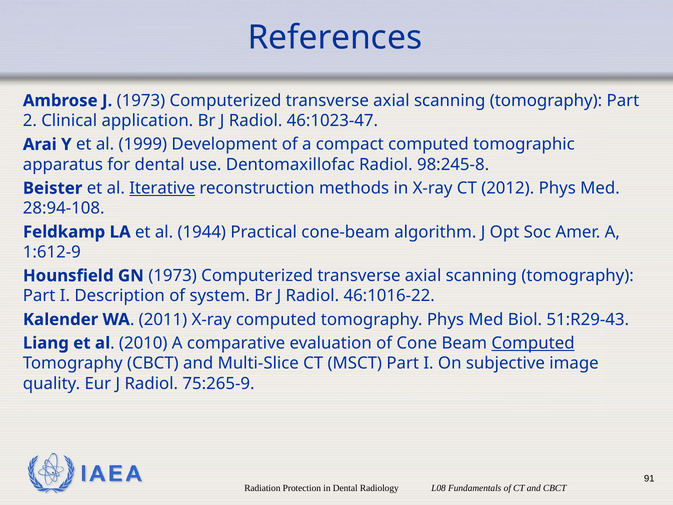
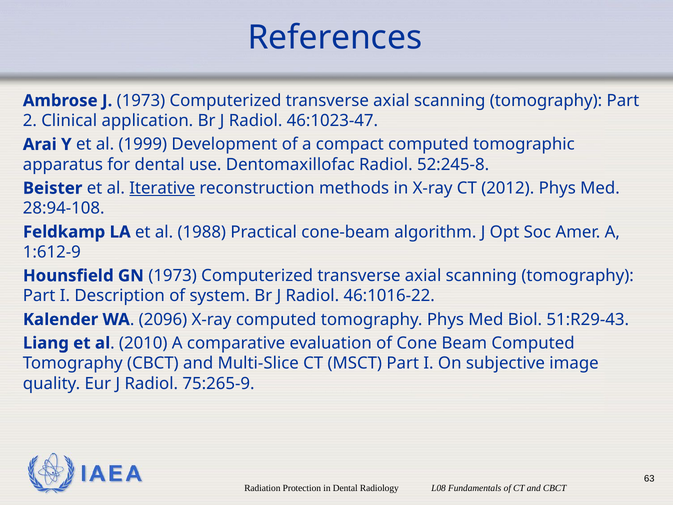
98:245-8: 98:245-8 -> 52:245-8
1944: 1944 -> 1988
2011: 2011 -> 2096
Computed at (533, 343) underline: present -> none
91: 91 -> 63
